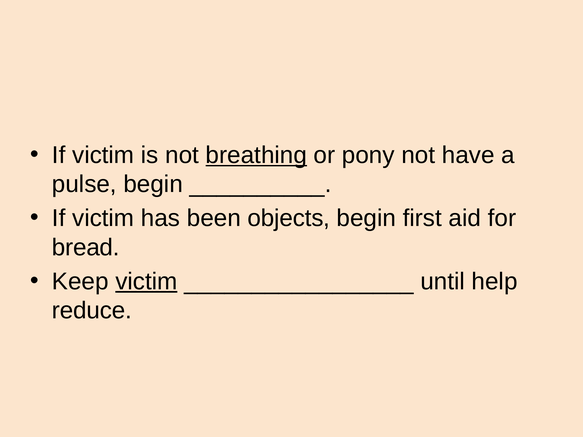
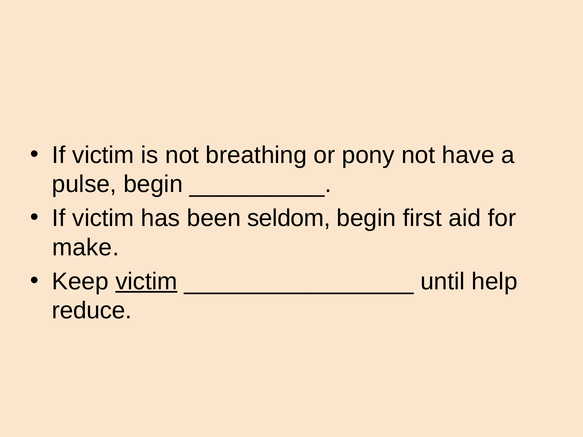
breathing underline: present -> none
objects: objects -> seldom
bread: bread -> make
